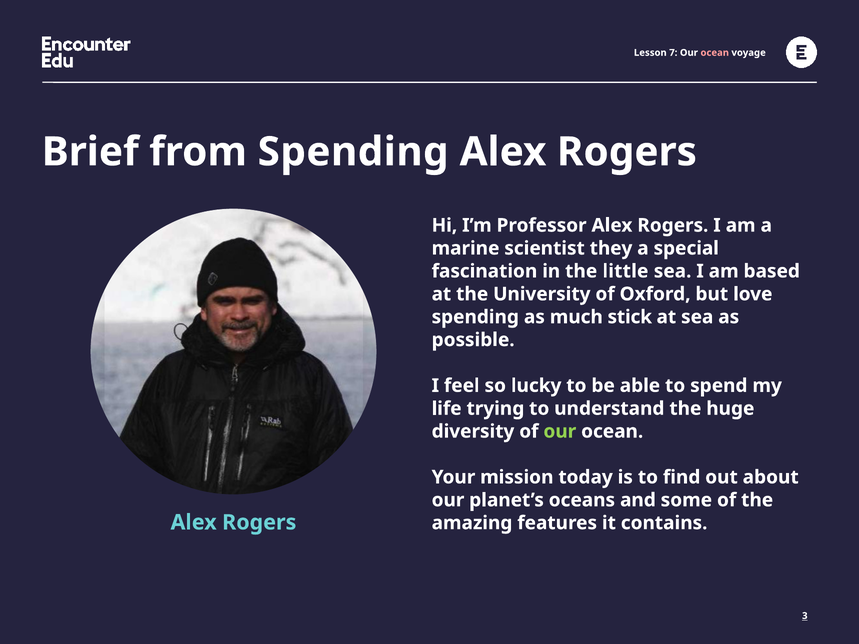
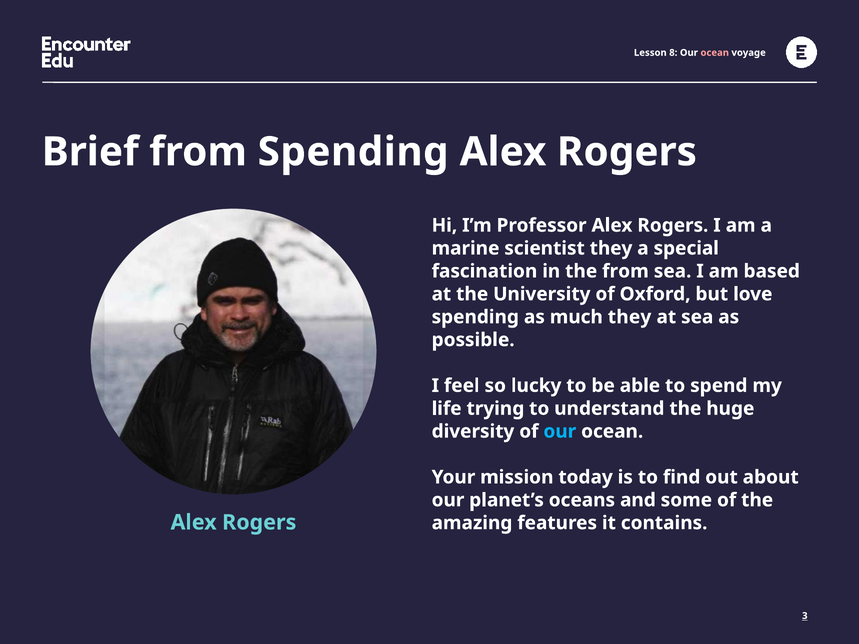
7: 7 -> 8
the little: little -> from
much stick: stick -> they
our at (560, 432) colour: light green -> light blue
